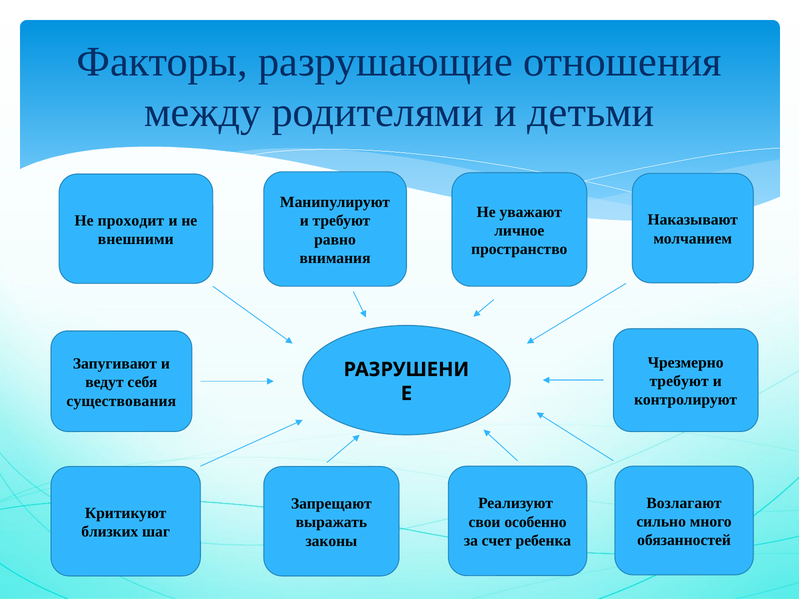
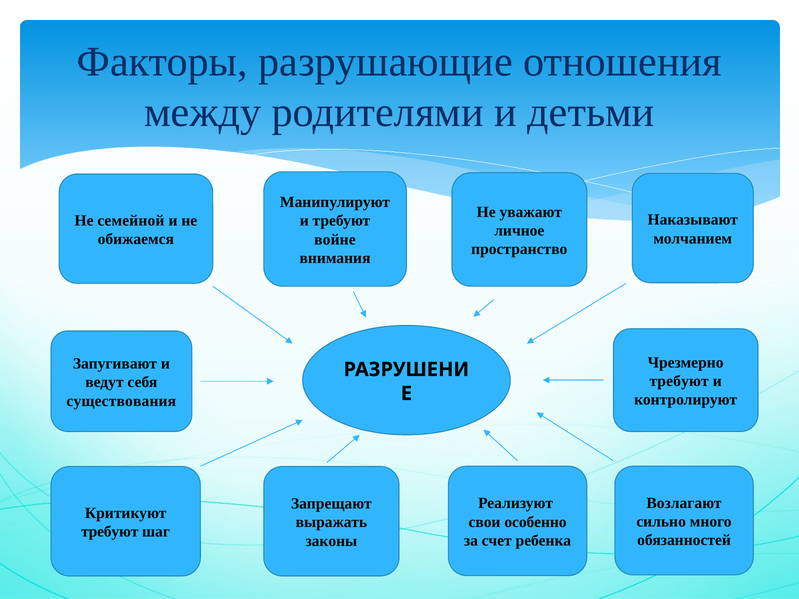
проходит: проходит -> семейной
внешними: внешними -> обижаемся
равно: равно -> войне
близких at (110, 532): близких -> требуют
